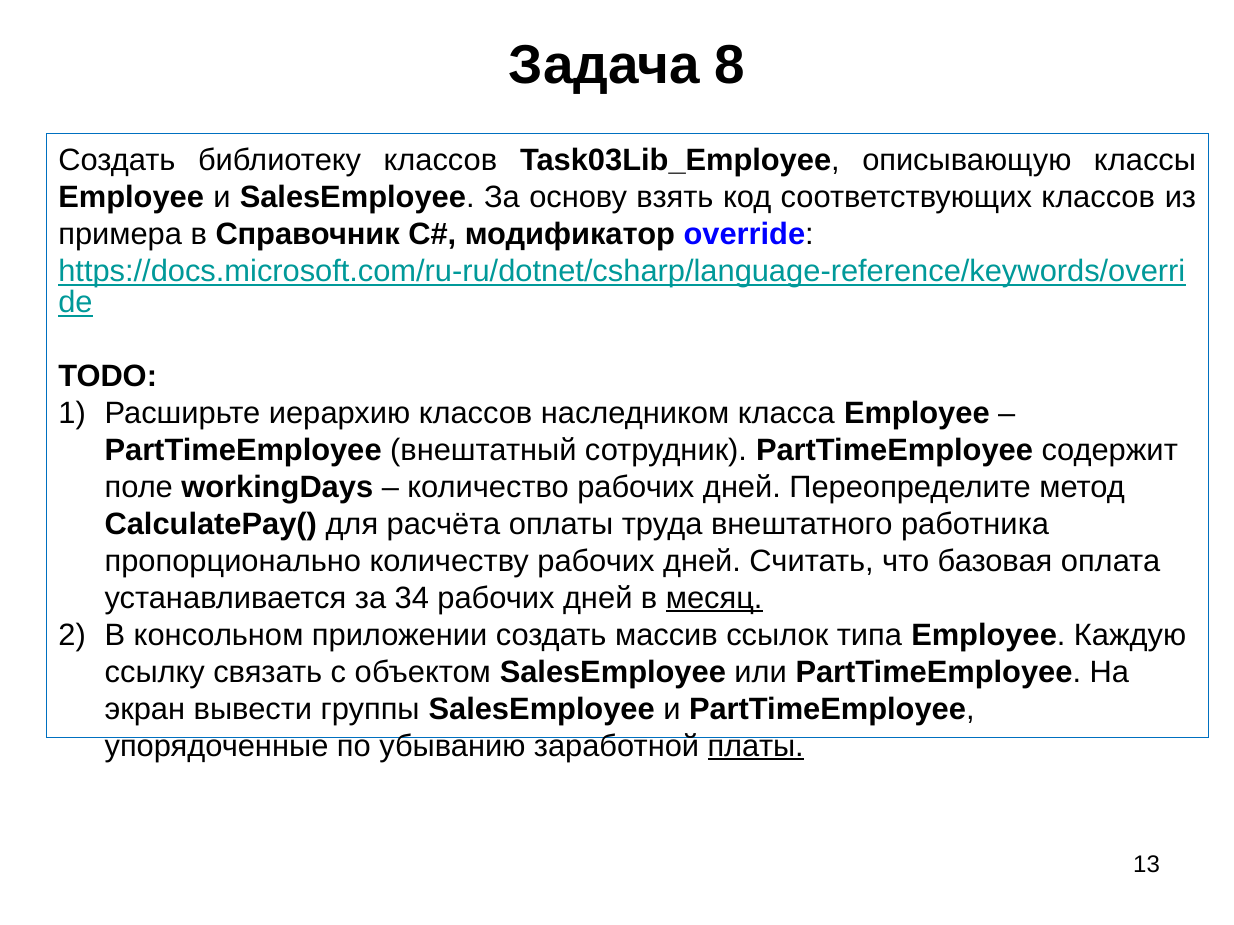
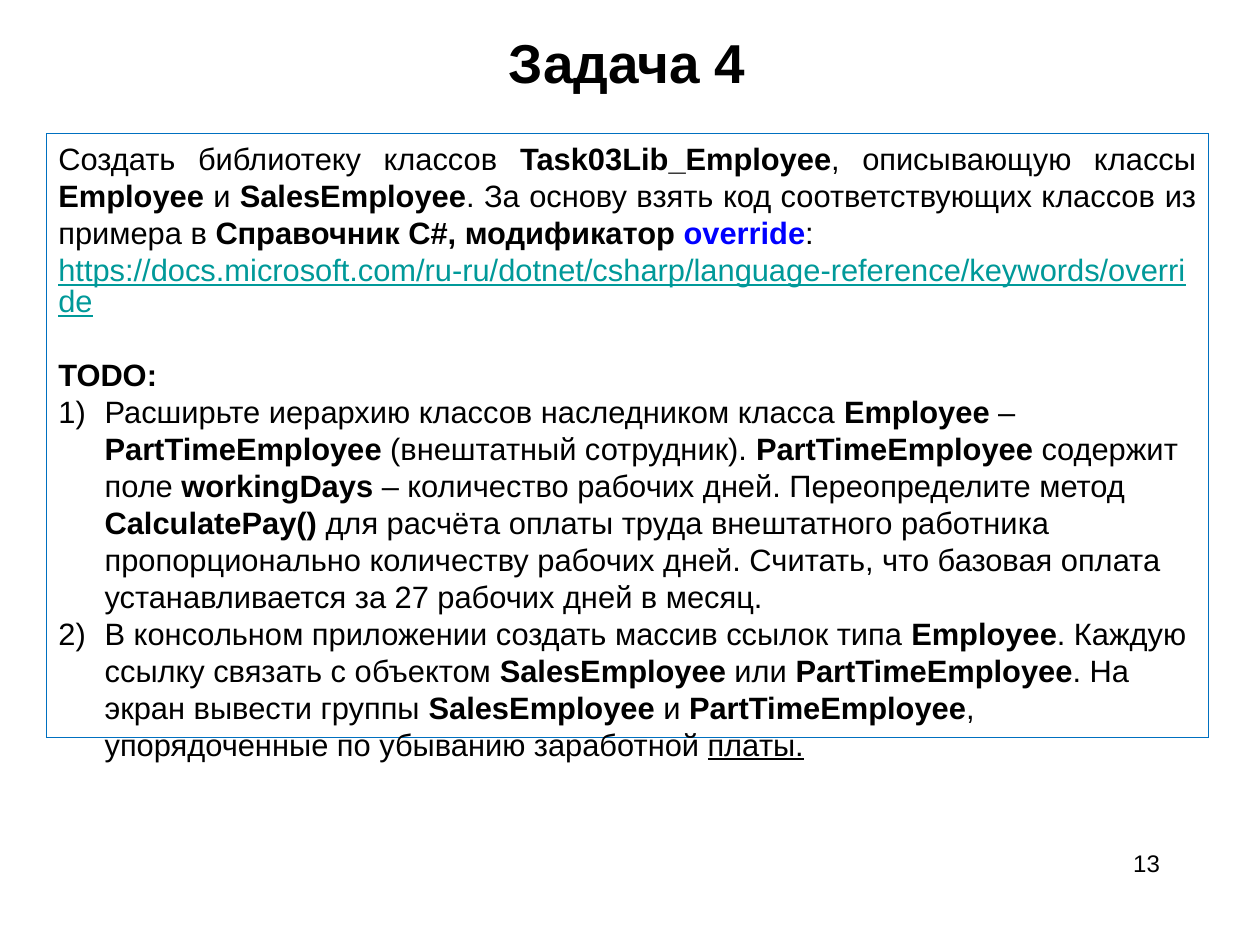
8: 8 -> 4
34: 34 -> 27
месяц underline: present -> none
